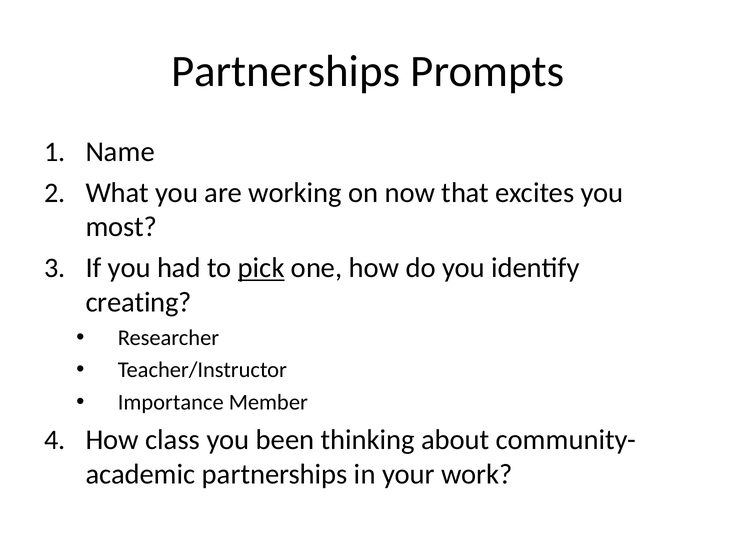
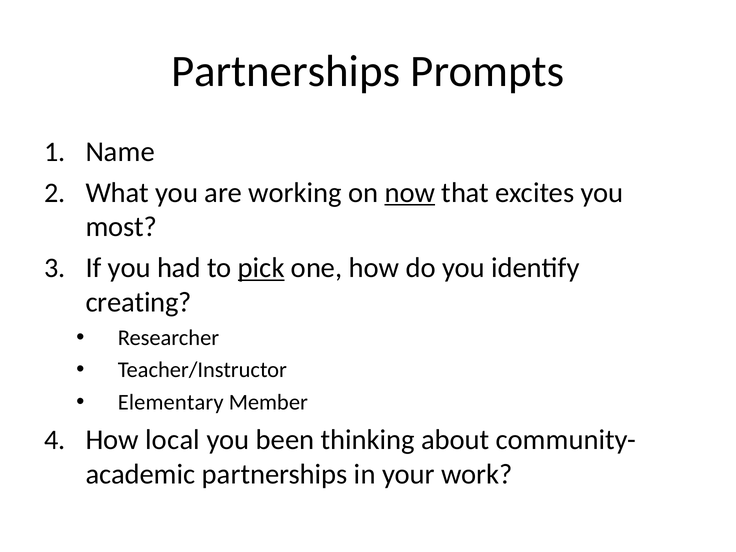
now underline: none -> present
Importance: Importance -> Elementary
class: class -> local
